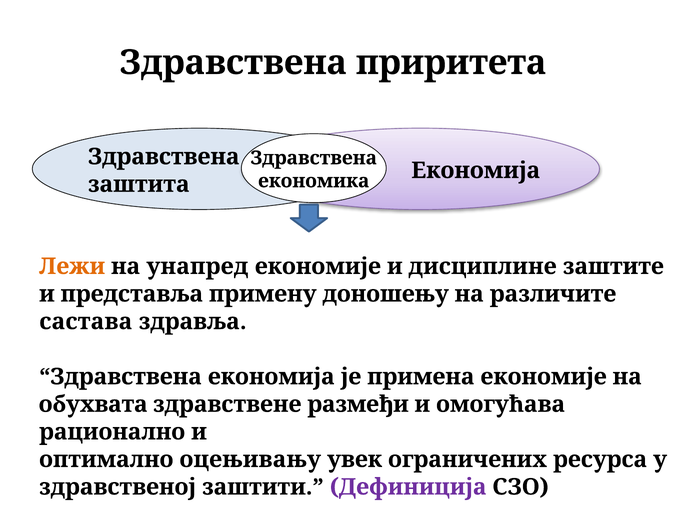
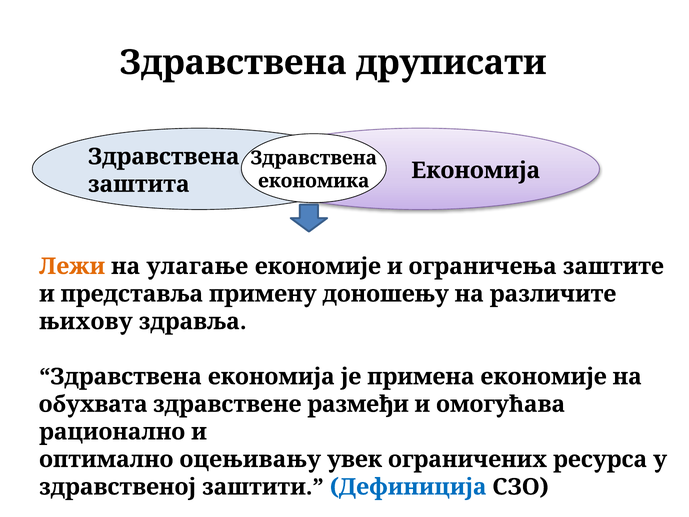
приритета: приритета -> друписати
унапред: унапред -> улагање
дисциплине: дисциплине -> ограничења
састава: састава -> њихову
Дефиниција colour: purple -> blue
